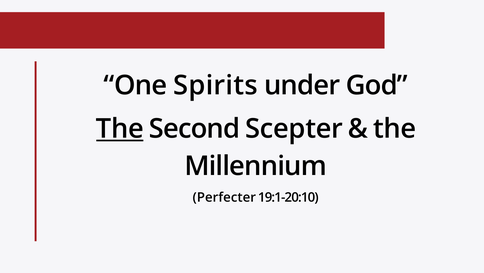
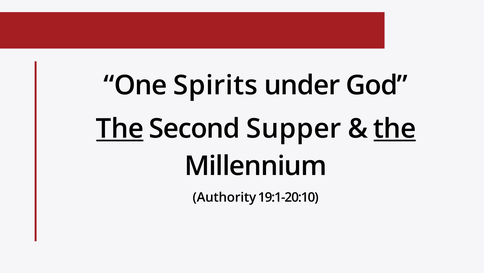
Scepter: Scepter -> Supper
the at (395, 129) underline: none -> present
Perfecter: Perfecter -> Authority
